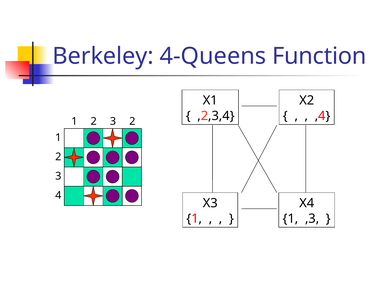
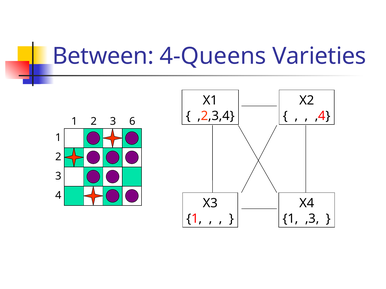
Berkeley: Berkeley -> Between
Function: Function -> Varieties
2 2: 2 -> 6
